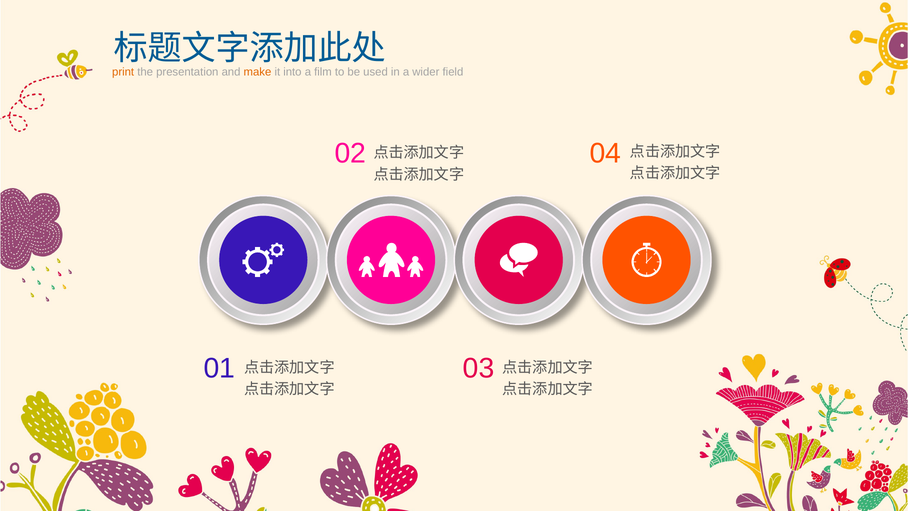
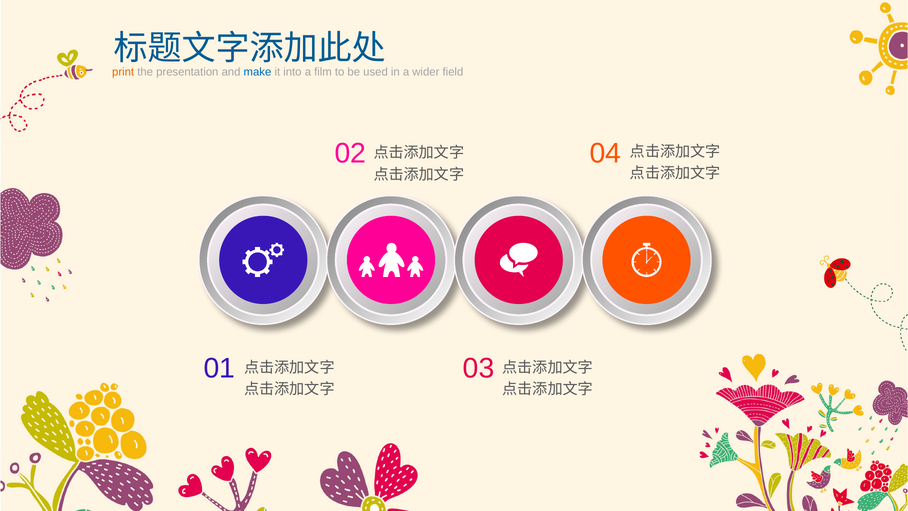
make colour: orange -> blue
